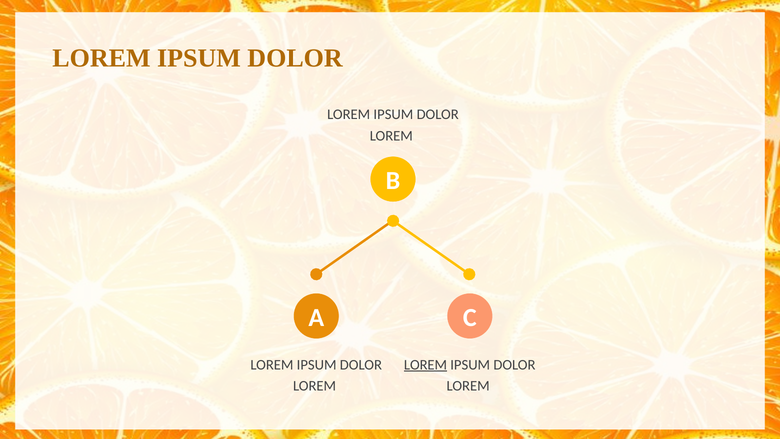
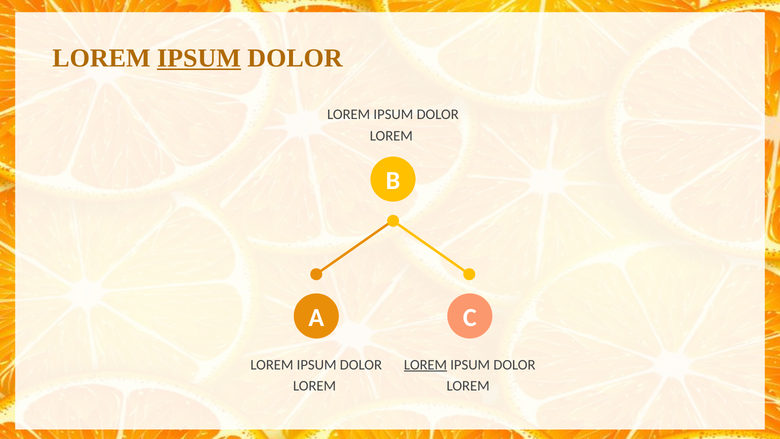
IPSUM at (199, 58) underline: none -> present
